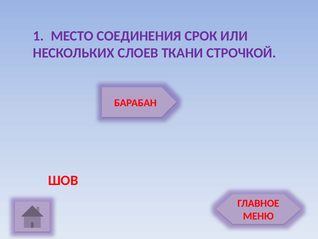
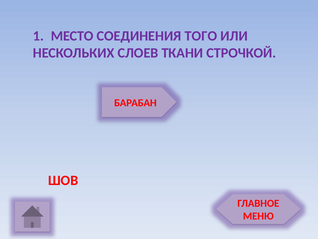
СРОК: СРОК -> ТОГО
